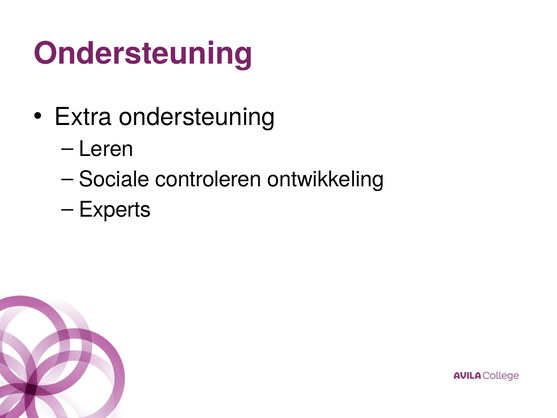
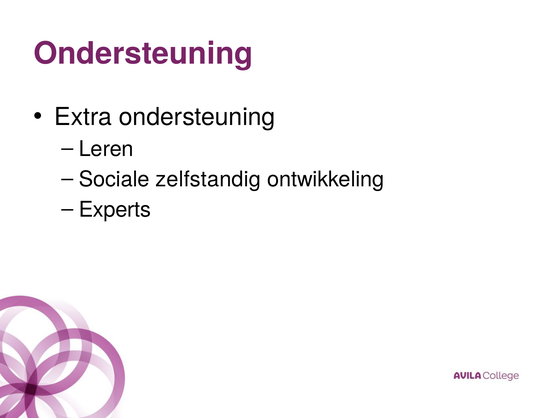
controleren: controleren -> zelfstandig
